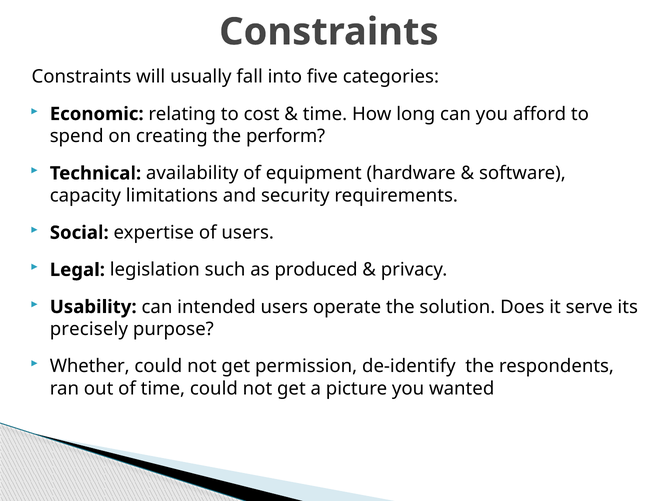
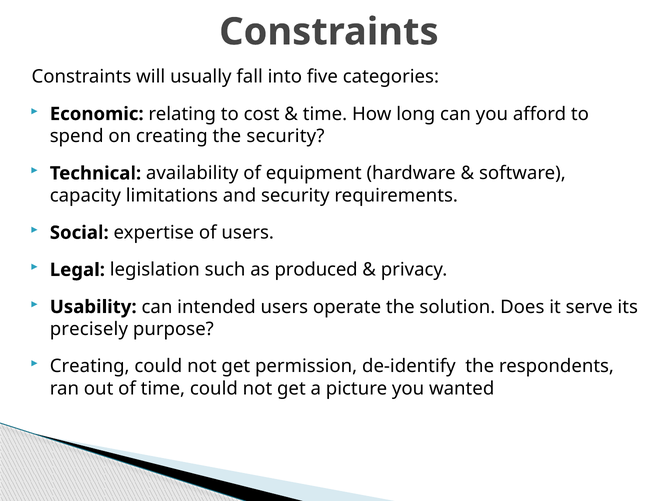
the perform: perform -> security
Whether at (90, 367): Whether -> Creating
